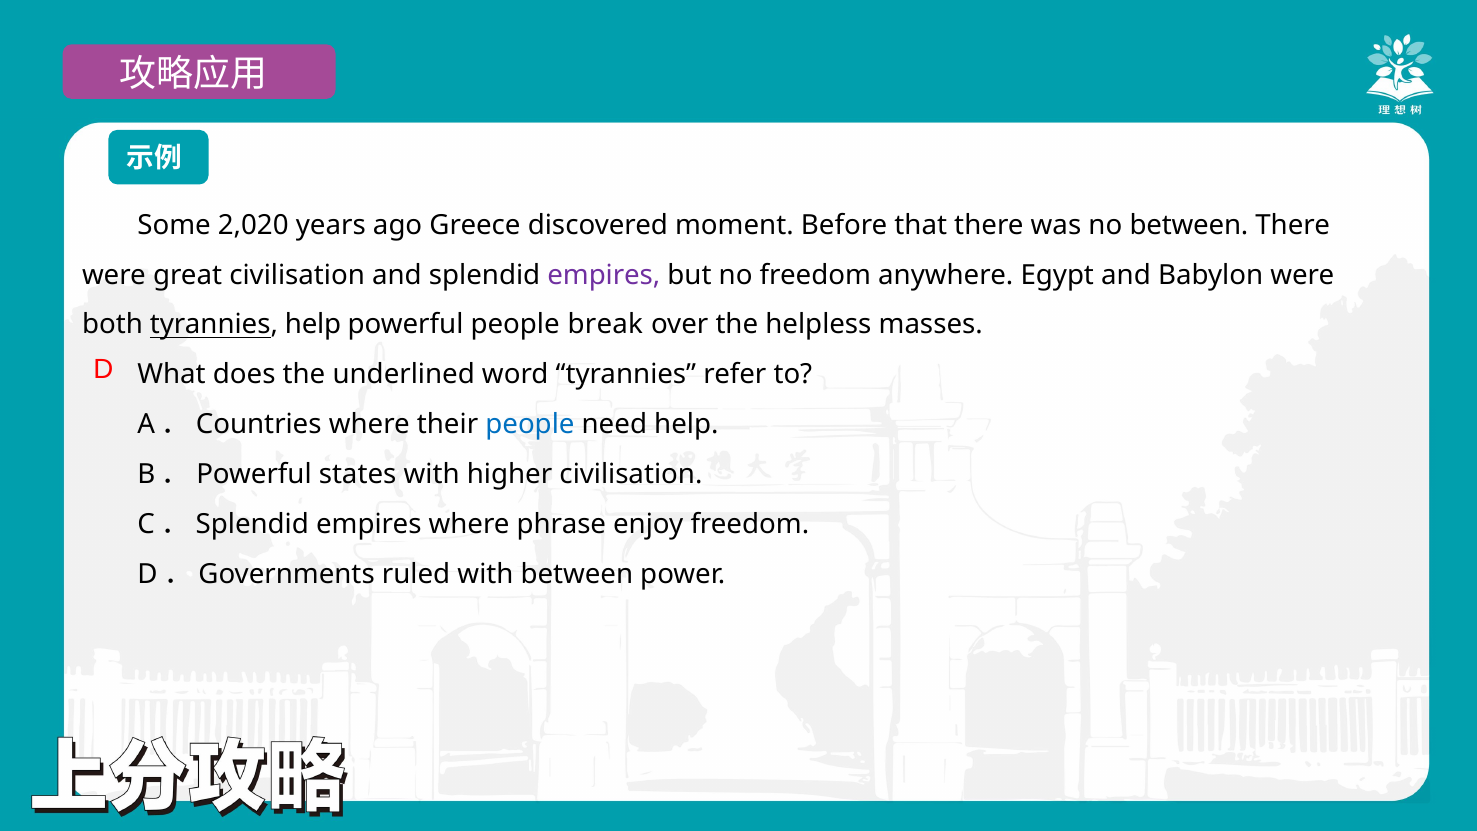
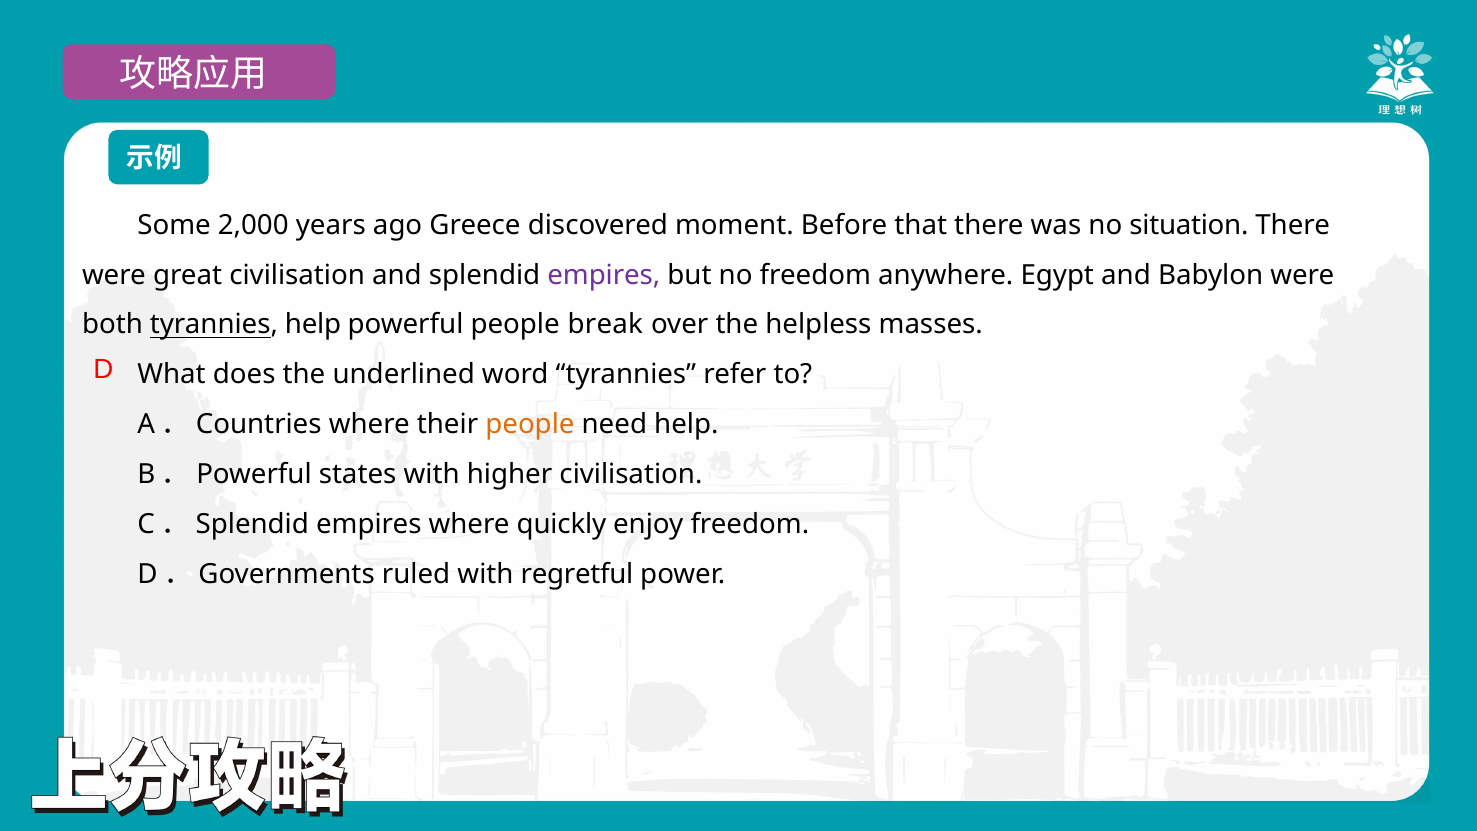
2,020: 2,020 -> 2,000
no between: between -> situation
people at (530, 424) colour: blue -> orange
phrase: phrase -> quickly
with between: between -> regretful
